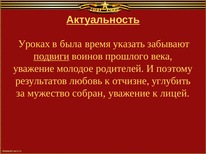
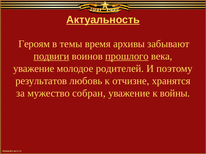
Уроках: Уроках -> Героям
была: была -> темы
указать: указать -> архивы
прошлого underline: none -> present
углубить: углубить -> хранятся
лицей: лицей -> войны
